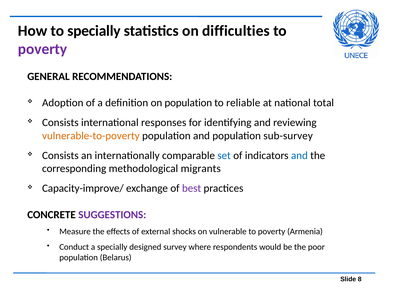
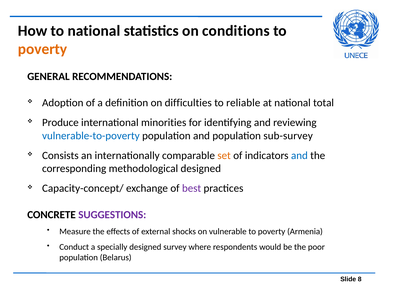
to specially: specially -> national
difficulties: difficulties -> conditions
poverty at (43, 49) colour: purple -> orange
on population: population -> difficulties
Consists at (60, 123): Consists -> Produce
responses: responses -> minorities
vulnerable-to-poverty colour: orange -> blue
set colour: blue -> orange
methodological migrants: migrants -> designed
Capacity-improve/: Capacity-improve/ -> Capacity-concept/
